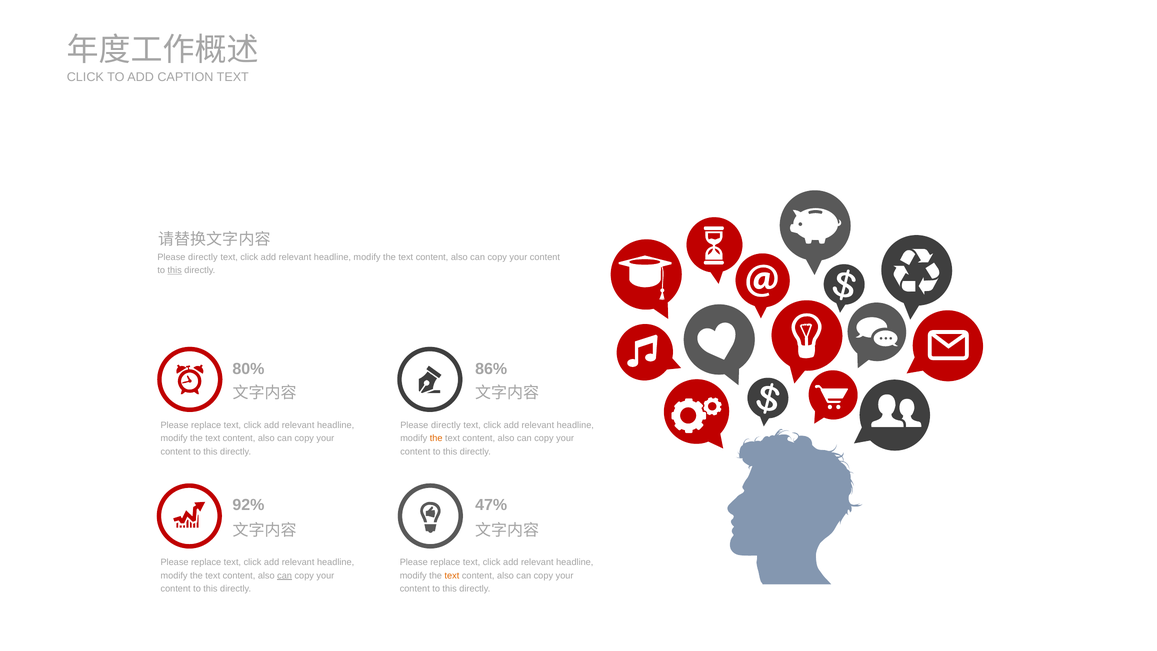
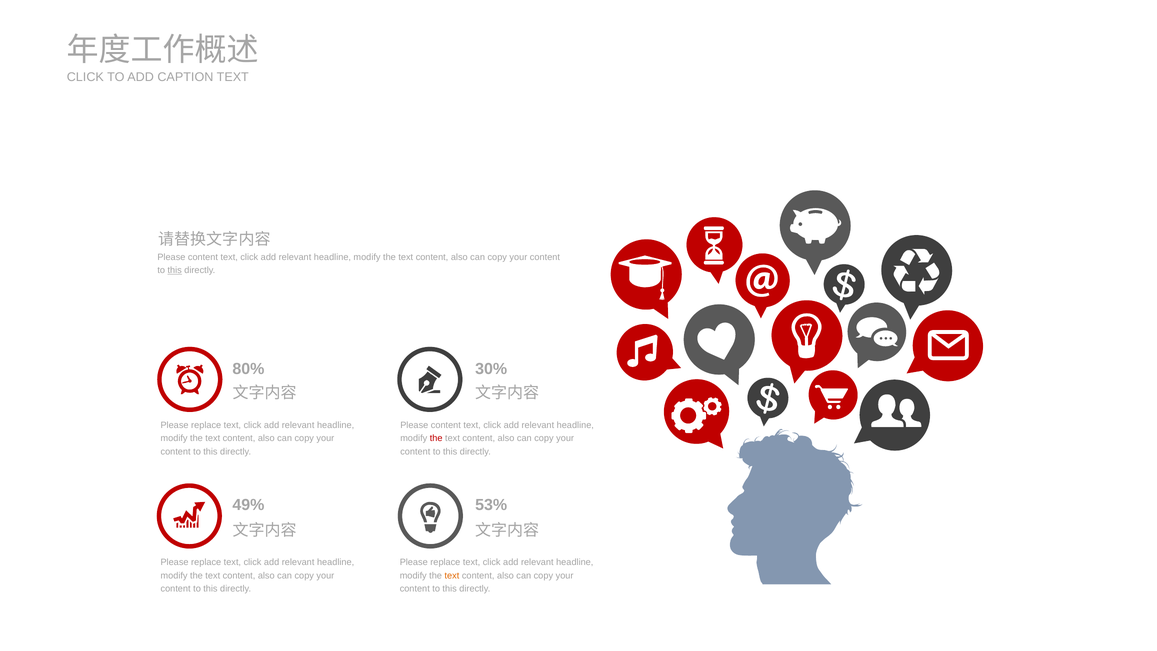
directly at (203, 257): directly -> content
86%: 86% -> 30%
directly at (446, 425): directly -> content
the at (436, 438) colour: orange -> red
92%: 92% -> 49%
47%: 47% -> 53%
can at (285, 575) underline: present -> none
